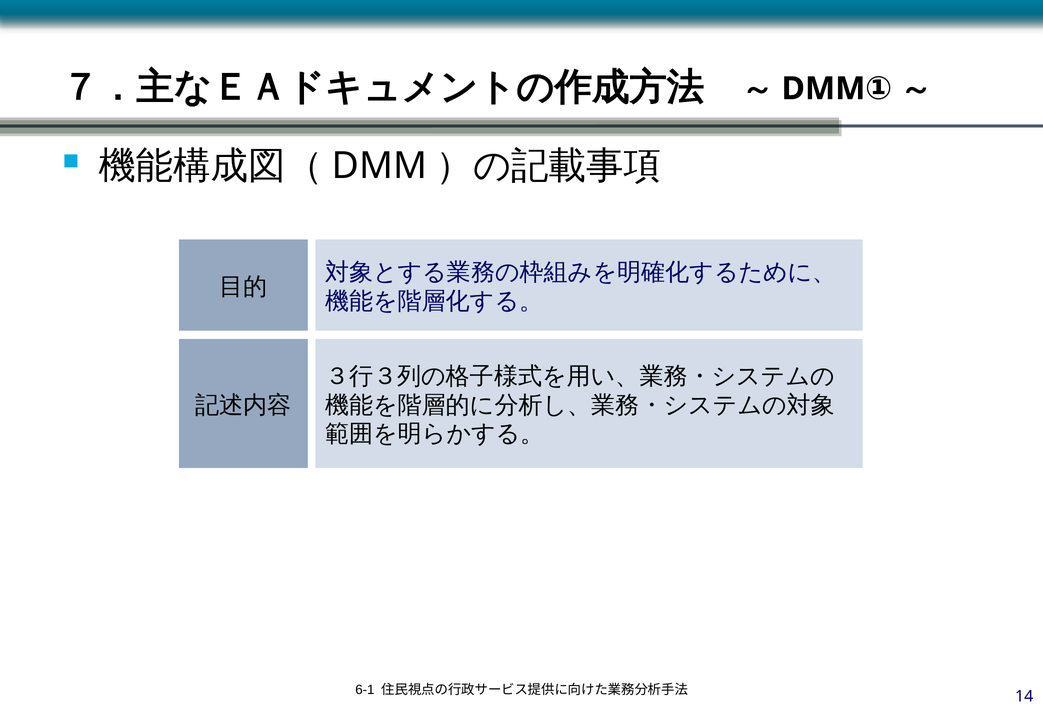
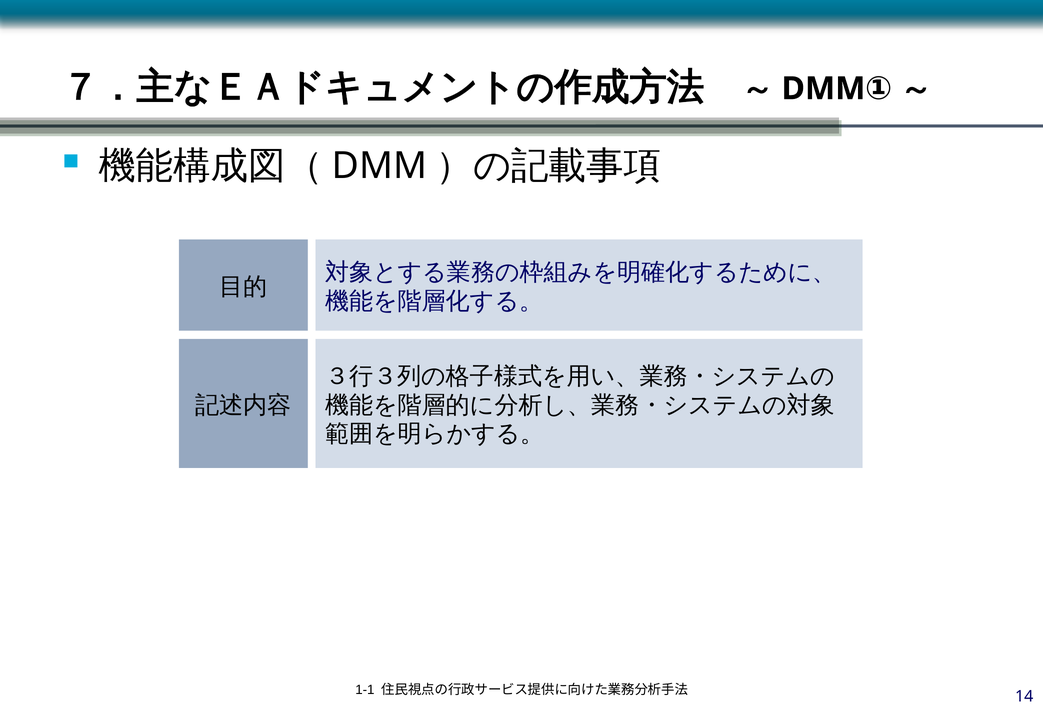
6-1: 6-1 -> 1-1
